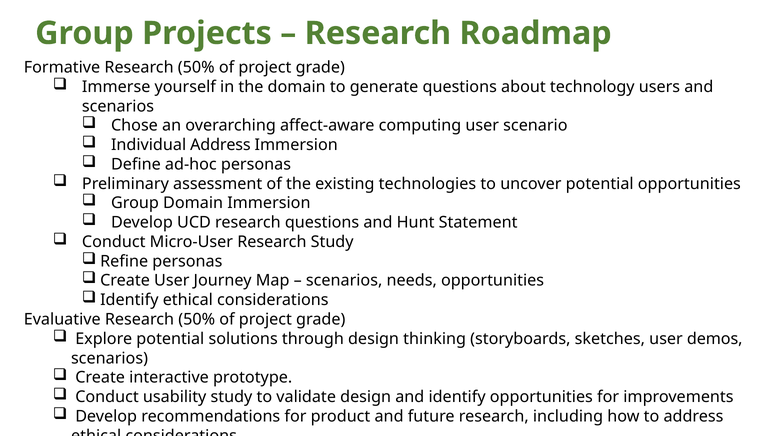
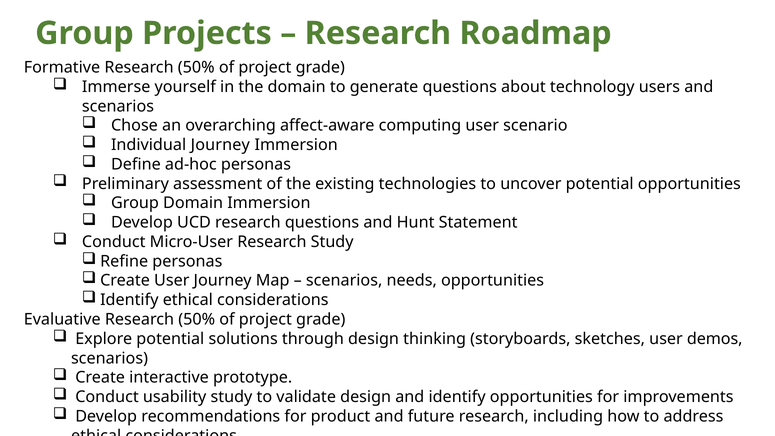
Individual Address: Address -> Journey
